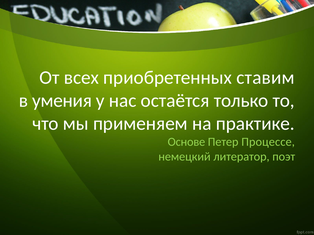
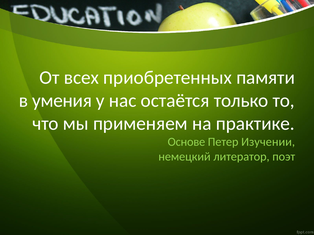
ставим: ставим -> памяти
Процессе: Процессе -> Изучении
